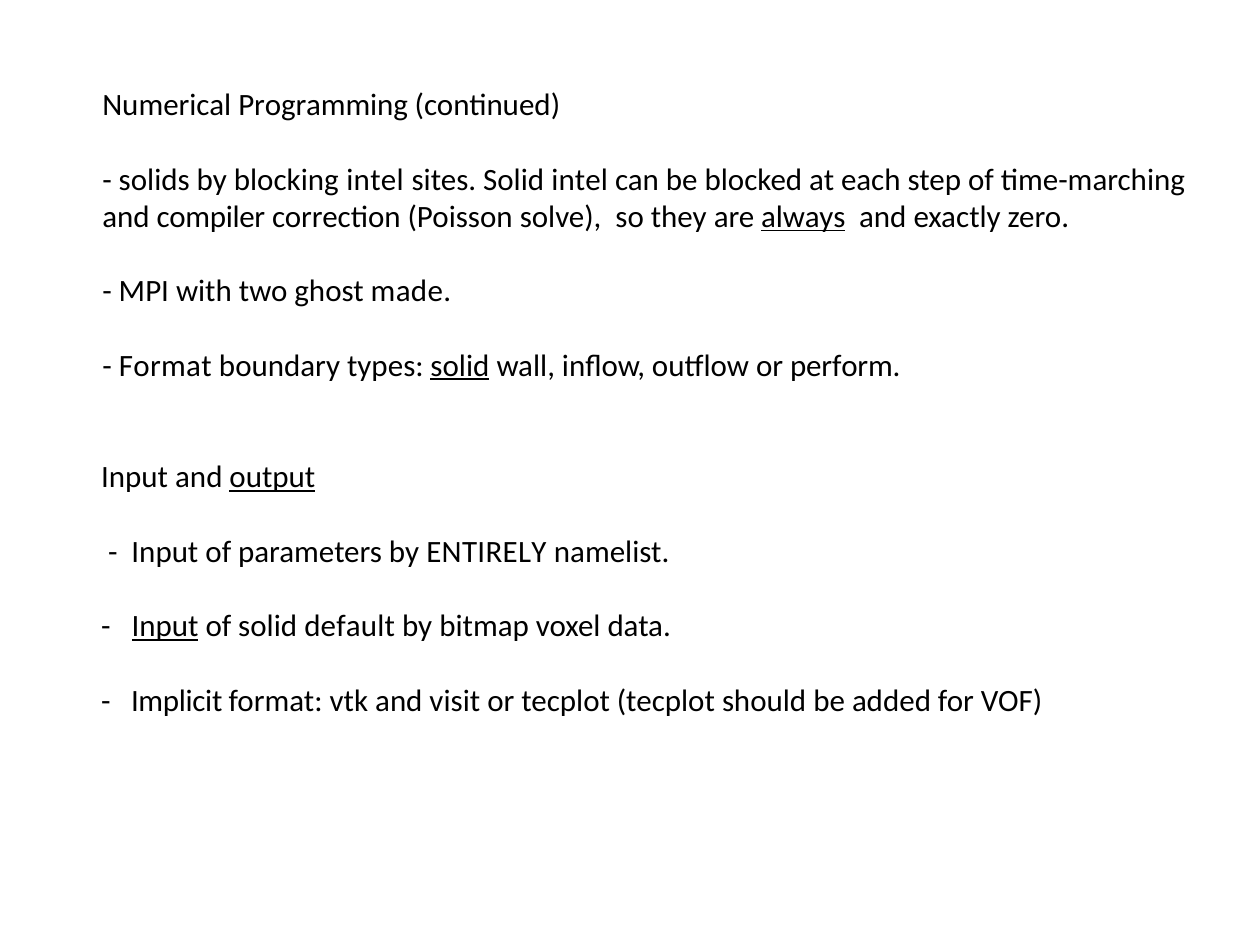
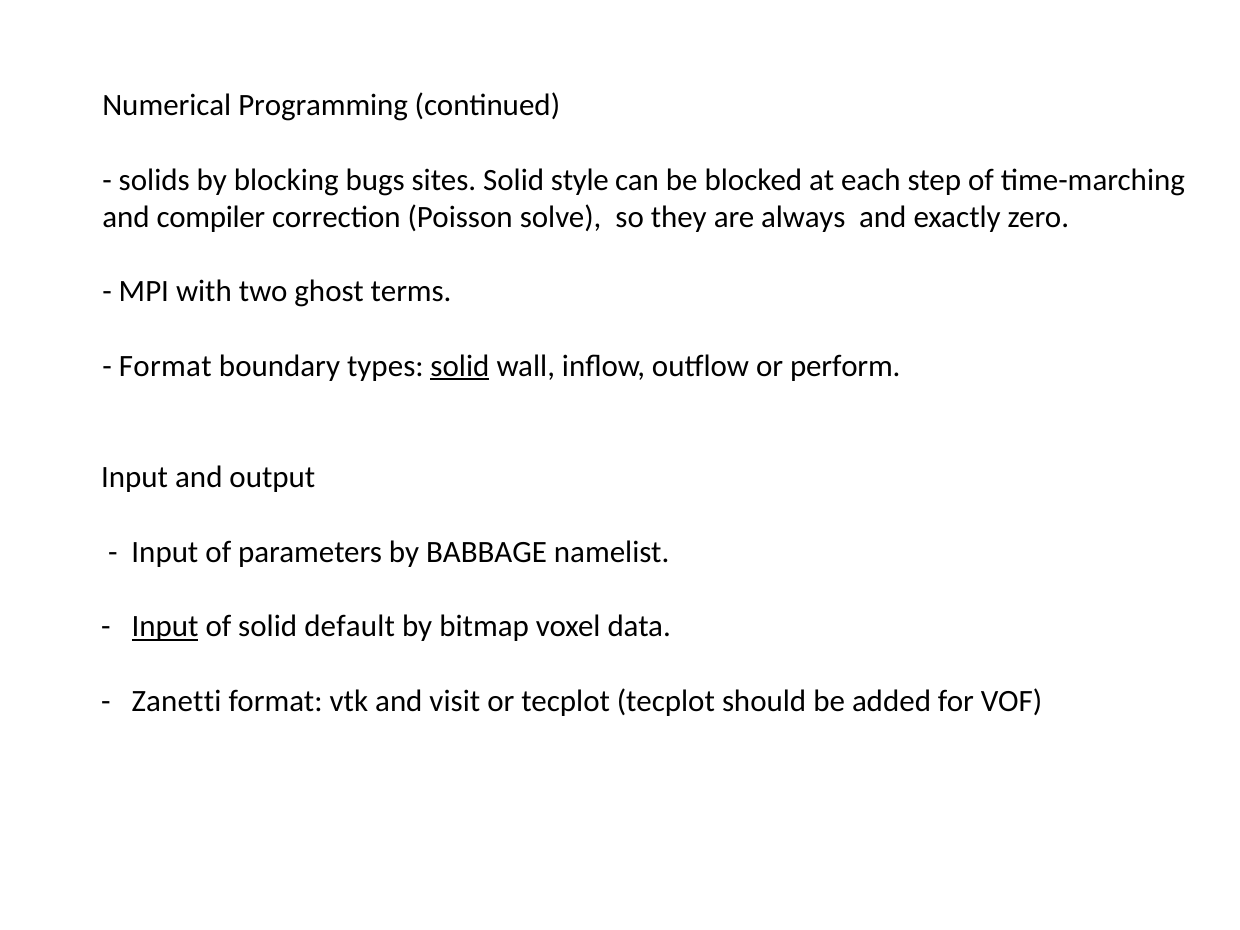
blocking intel: intel -> bugs
Solid intel: intel -> style
always underline: present -> none
made: made -> terms
output underline: present -> none
ENTIRELY: ENTIRELY -> BABBAGE
Implicit: Implicit -> Zanetti
